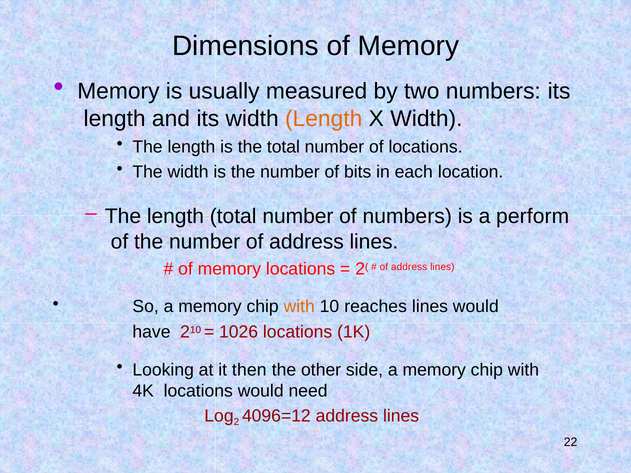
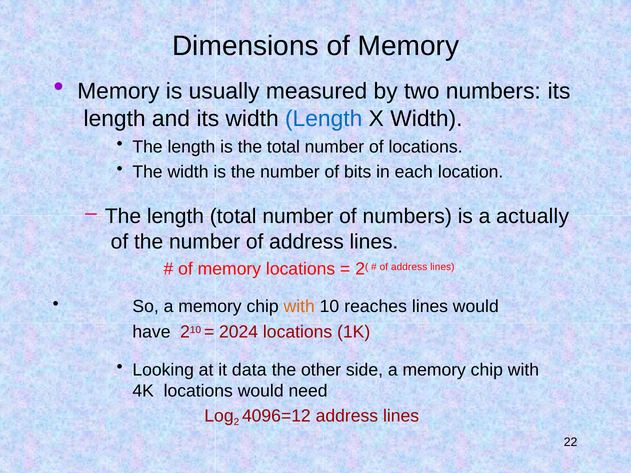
Length at (324, 119) colour: orange -> blue
perform: perform -> actually
1026: 1026 -> 2024
then: then -> data
